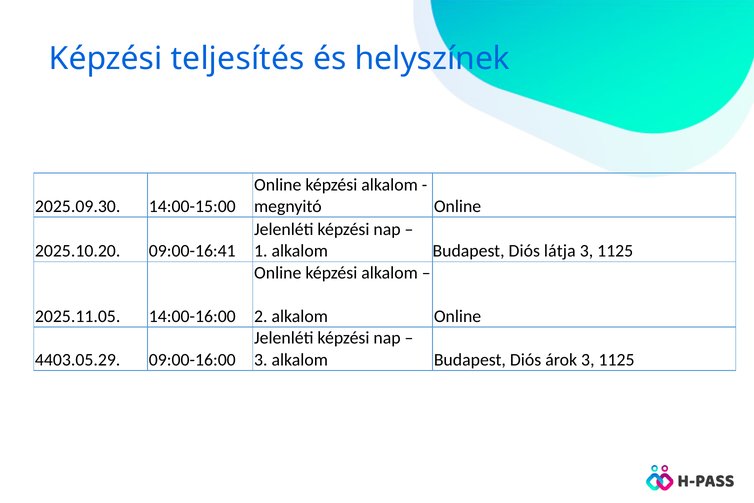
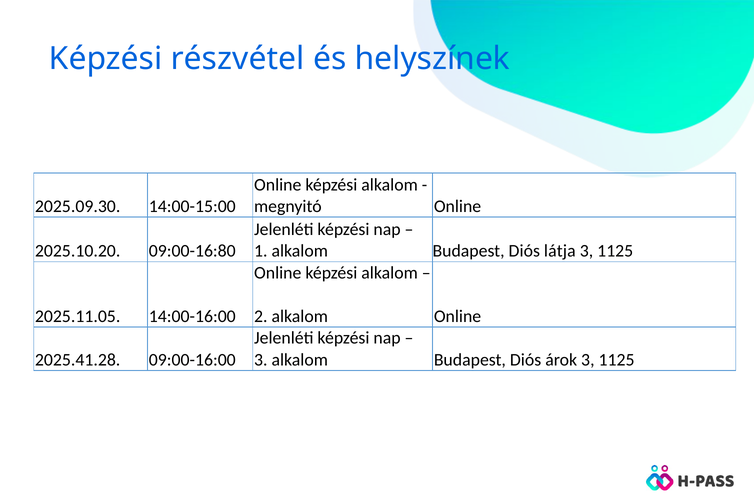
teljesítés: teljesítés -> részvétel
09:00-16:41: 09:00-16:41 -> 09:00-16:80
4403.05.29: 4403.05.29 -> 2025.41.28
